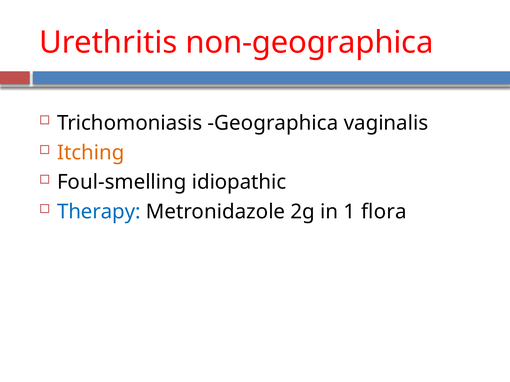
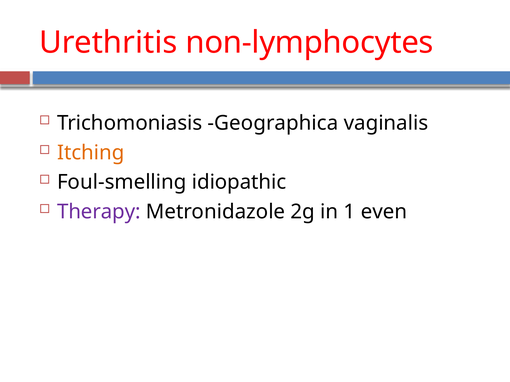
non-geographica: non-geographica -> non-lymphocytes
Therapy colour: blue -> purple
flora: flora -> even
